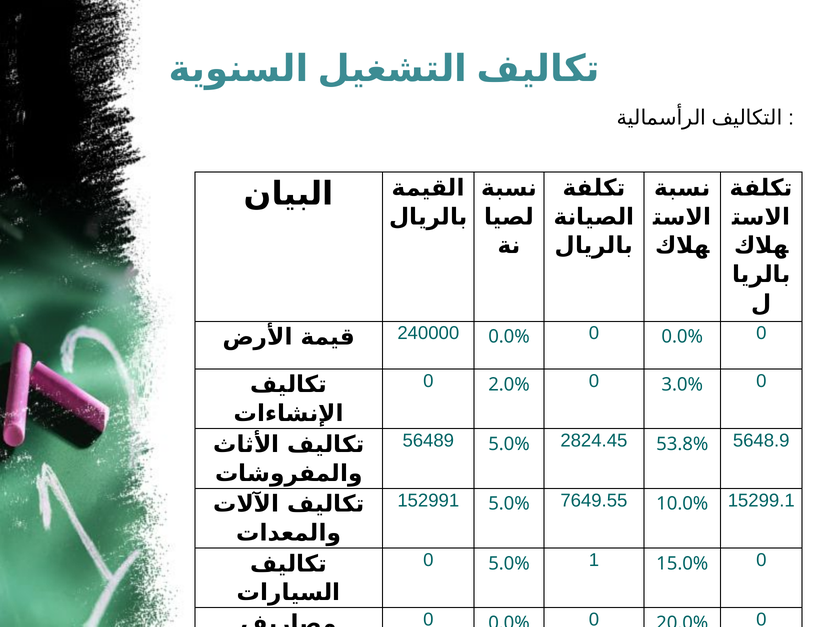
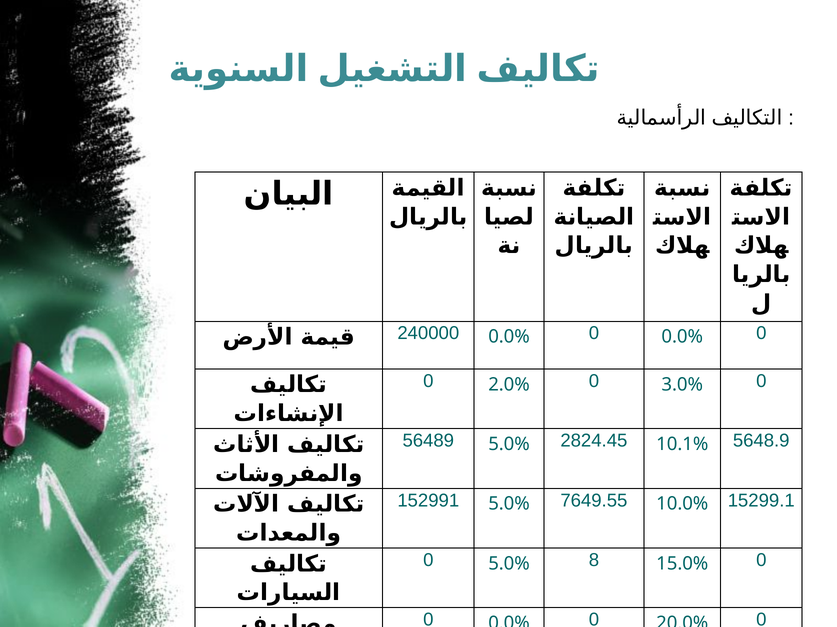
53.8%: 53.8% -> 10.1%
1: 1 -> 8
